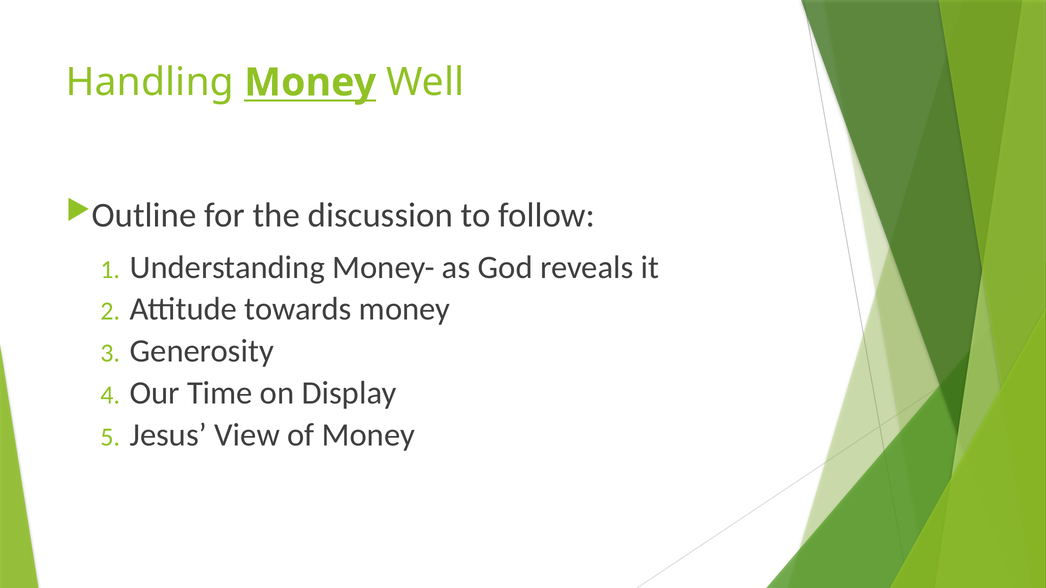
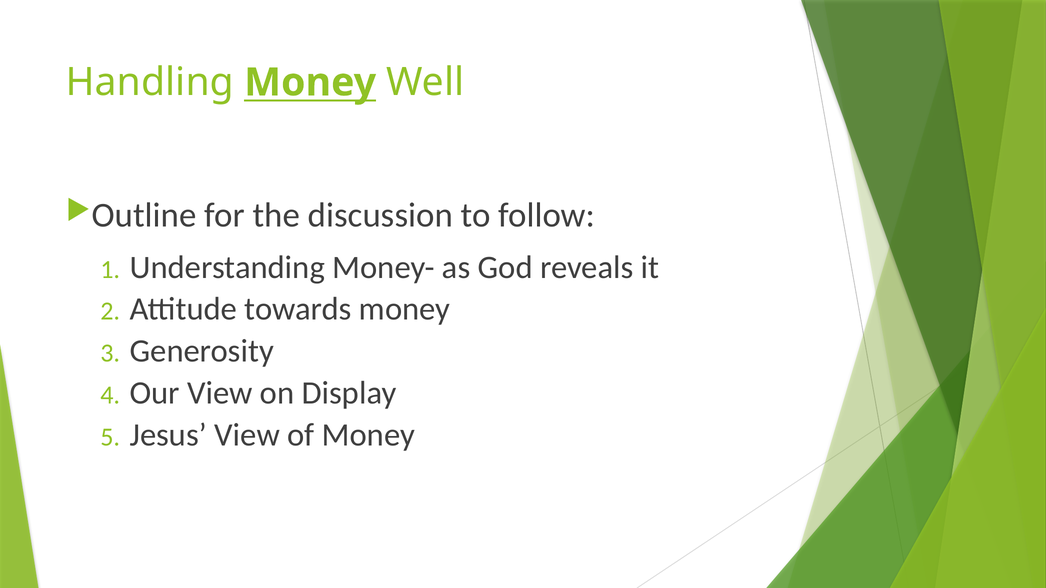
Our Time: Time -> View
